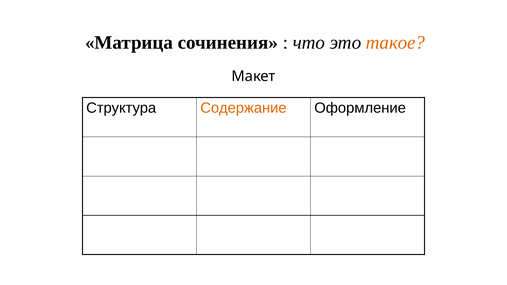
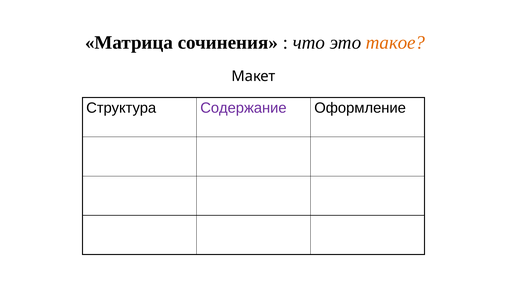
Содержание colour: orange -> purple
